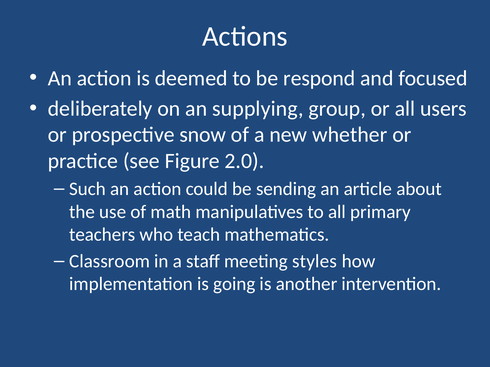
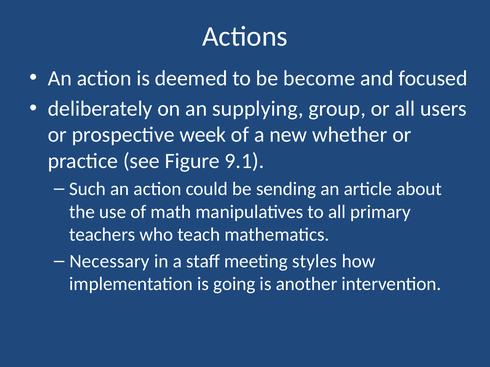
respond: respond -> become
snow: snow -> week
2.0: 2.0 -> 9.1
Classroom: Classroom -> Necessary
